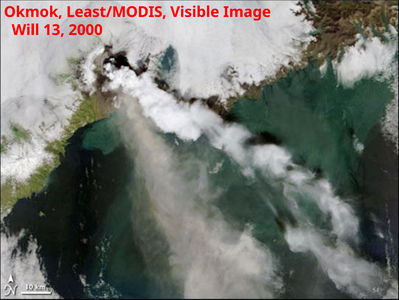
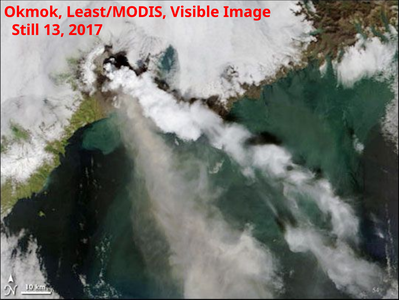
Will: Will -> Still
2000: 2000 -> 2017
